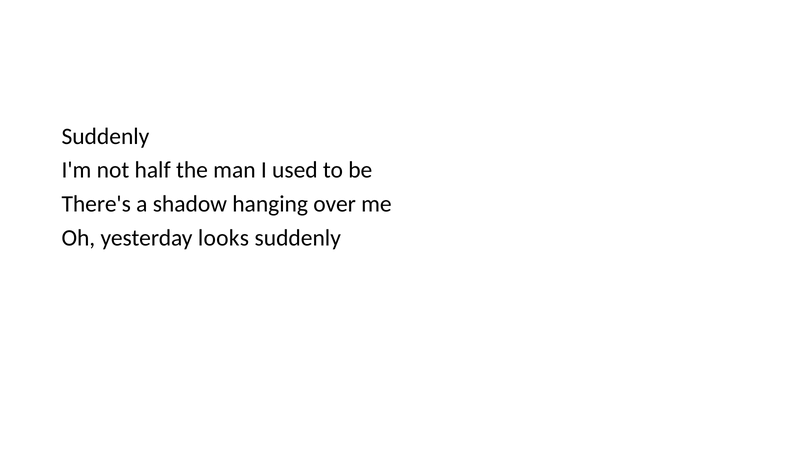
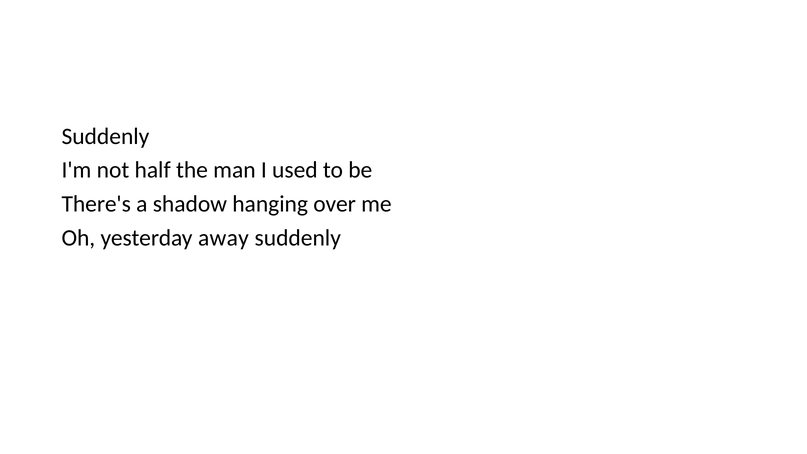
looks: looks -> away
